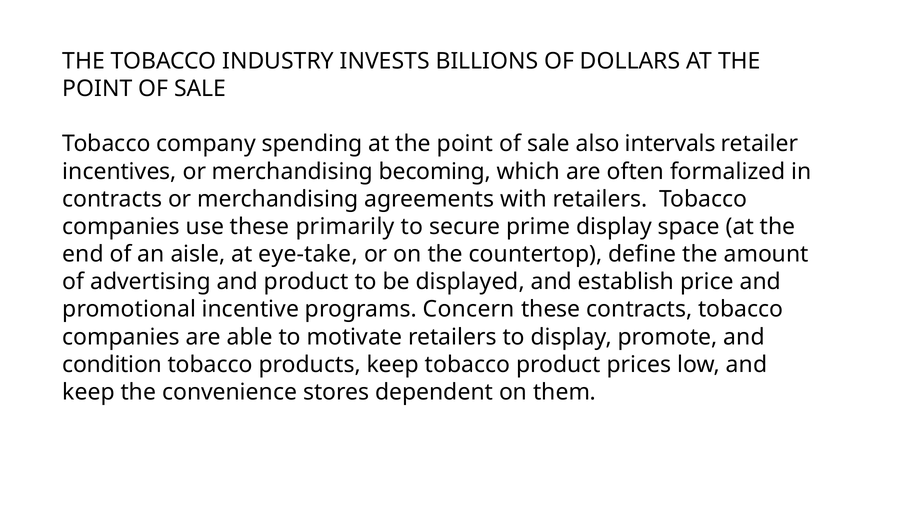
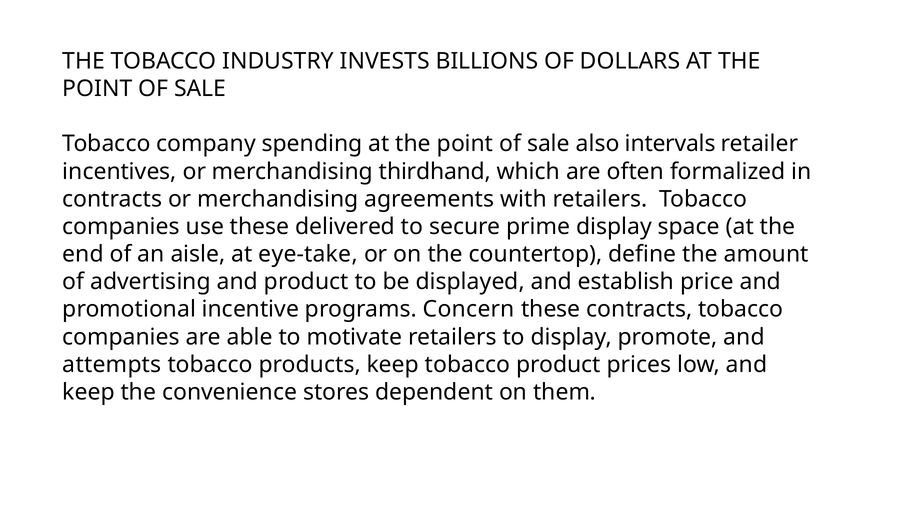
becoming: becoming -> thirdhand
primarily: primarily -> delivered
condition: condition -> attempts
